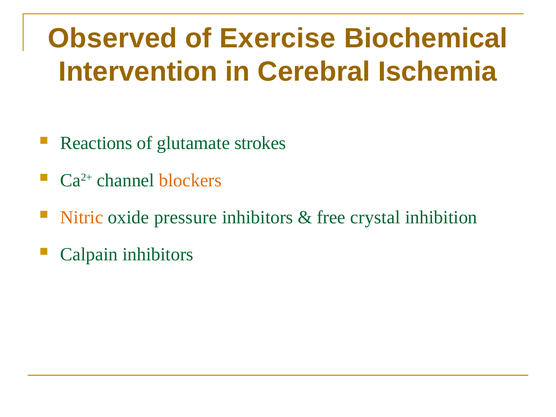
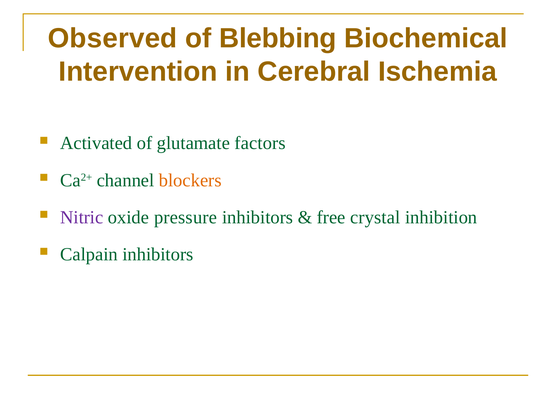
Exercise: Exercise -> Blebbing
Reactions: Reactions -> Activated
strokes: strokes -> factors
Nitric colour: orange -> purple
